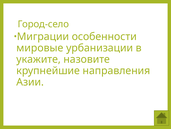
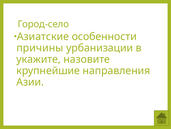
Миграции: Миграции -> Азиатские
мировые: мировые -> причины
